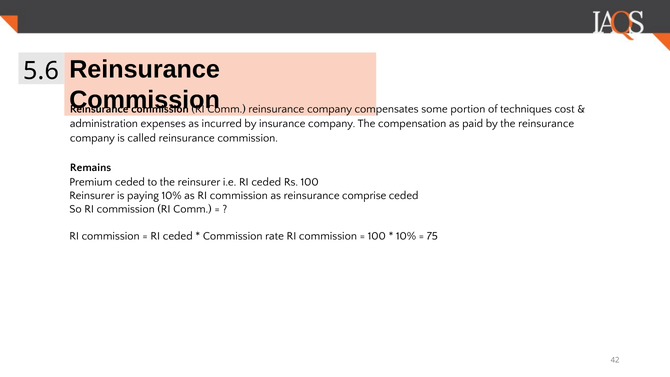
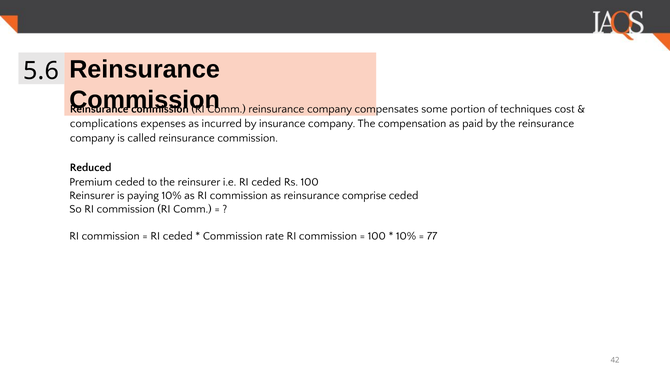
administration: administration -> complications
Remains: Remains -> Reduced
75: 75 -> 77
